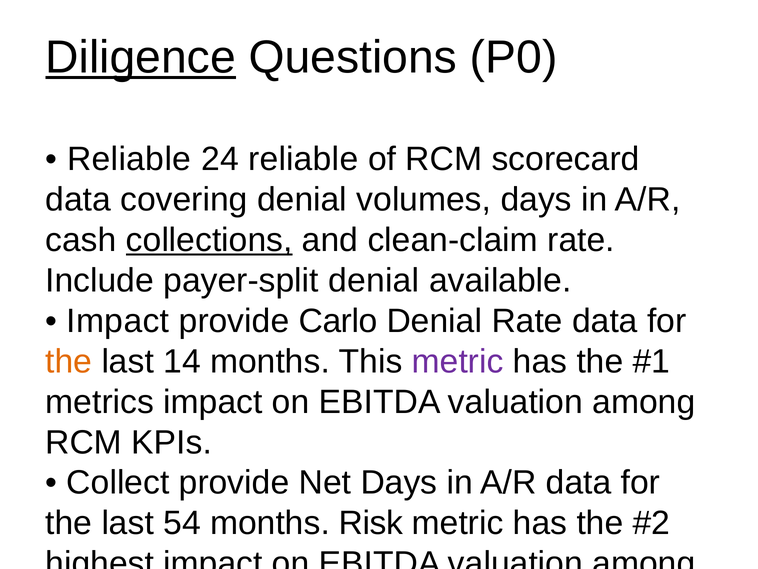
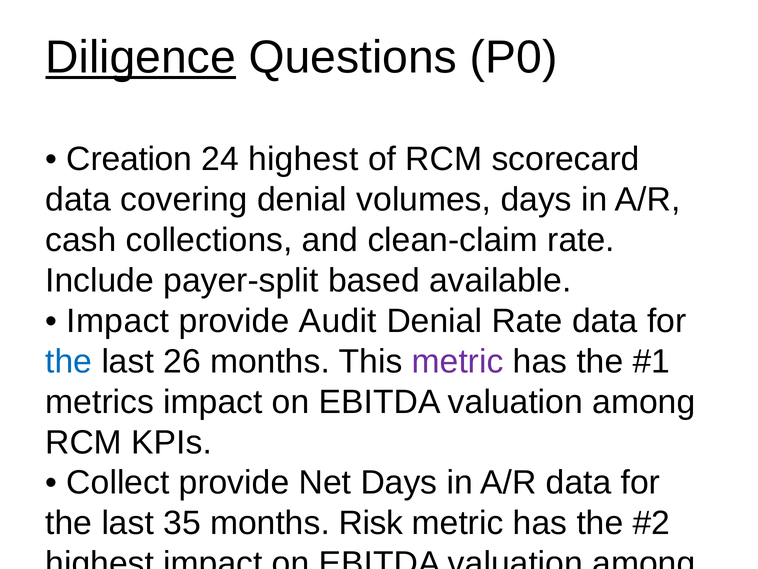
Reliable at (129, 159): Reliable -> Creation
24 reliable: reliable -> highest
collections underline: present -> none
payer-split denial: denial -> based
Carlo: Carlo -> Audit
the at (69, 361) colour: orange -> blue
14: 14 -> 26
54: 54 -> 35
